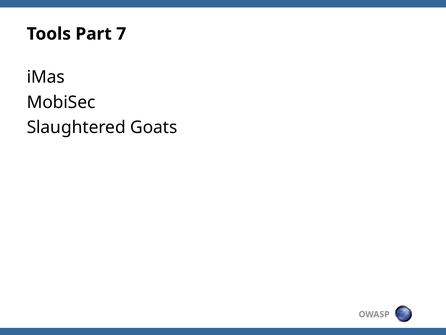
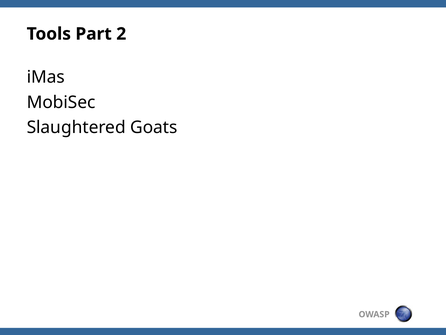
7: 7 -> 2
